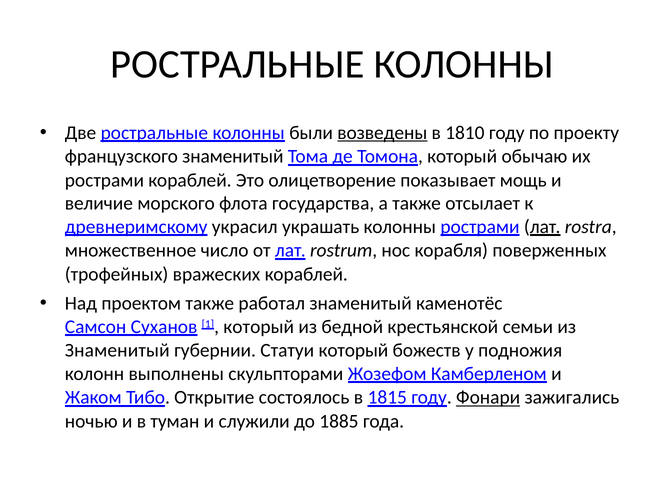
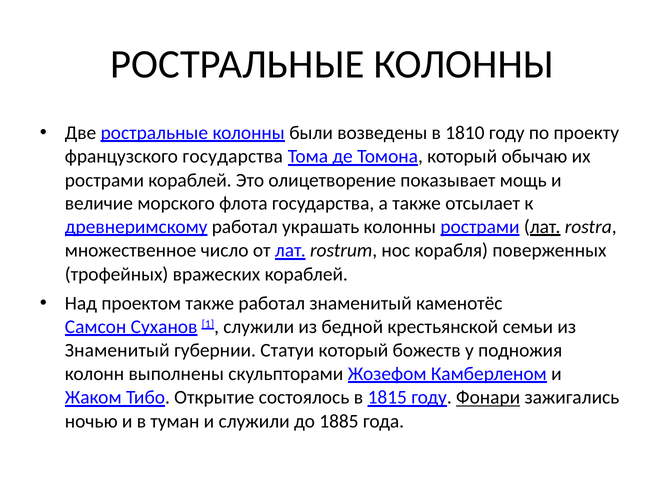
возведены underline: present -> none
французского знаменитый: знаменитый -> государства
древнеримскому украсил: украсил -> работал
1 который: который -> служили
